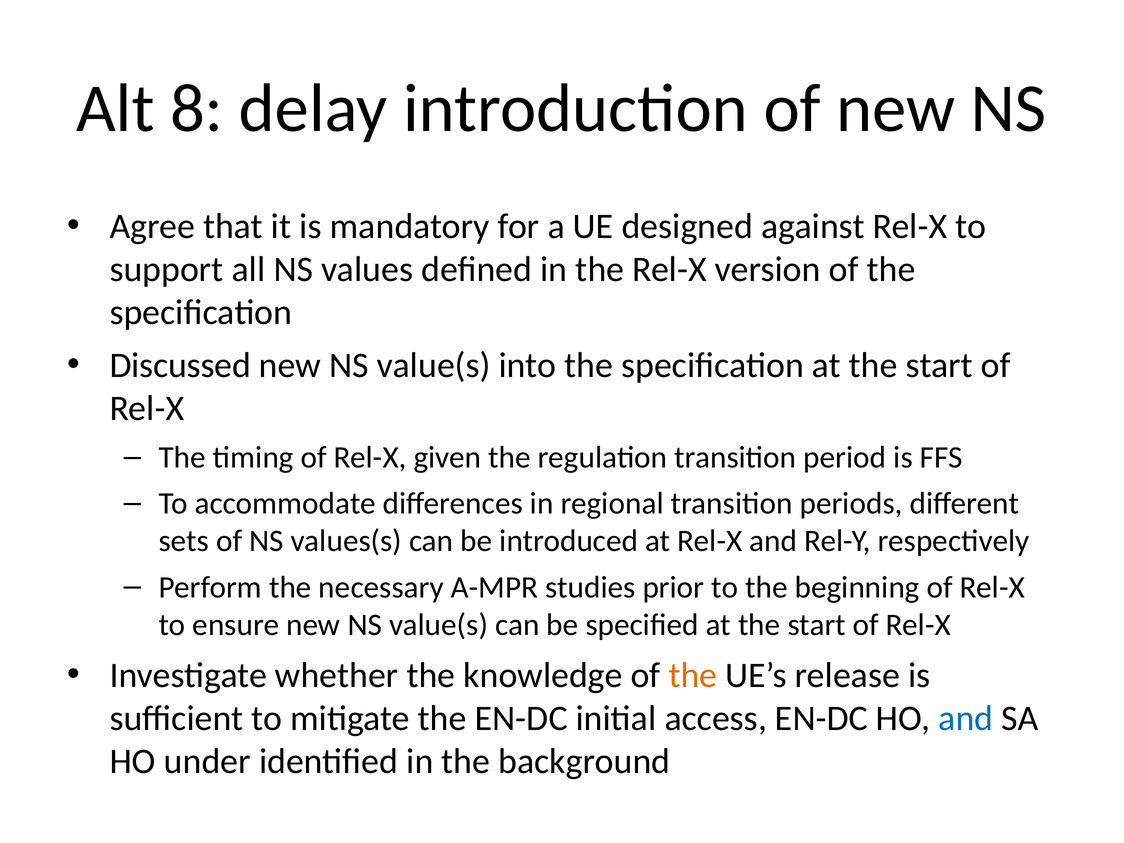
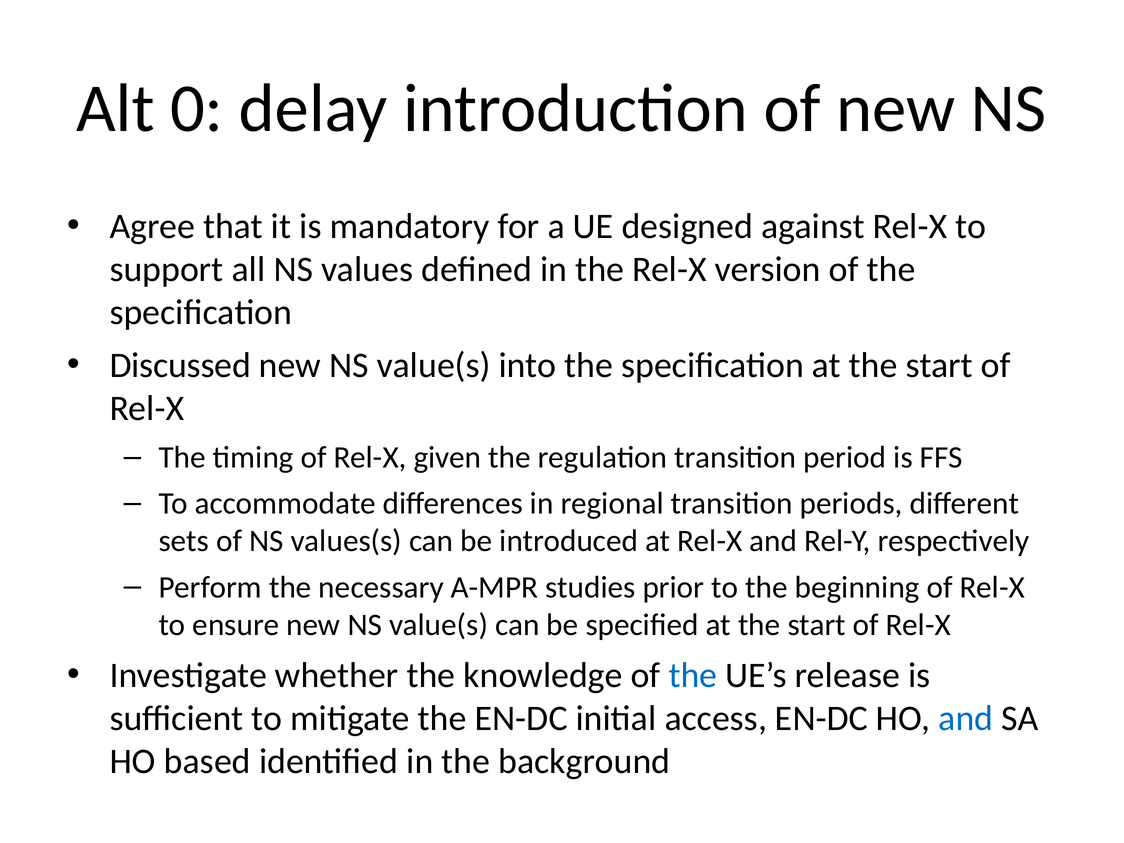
8: 8 -> 0
the at (693, 675) colour: orange -> blue
under: under -> based
